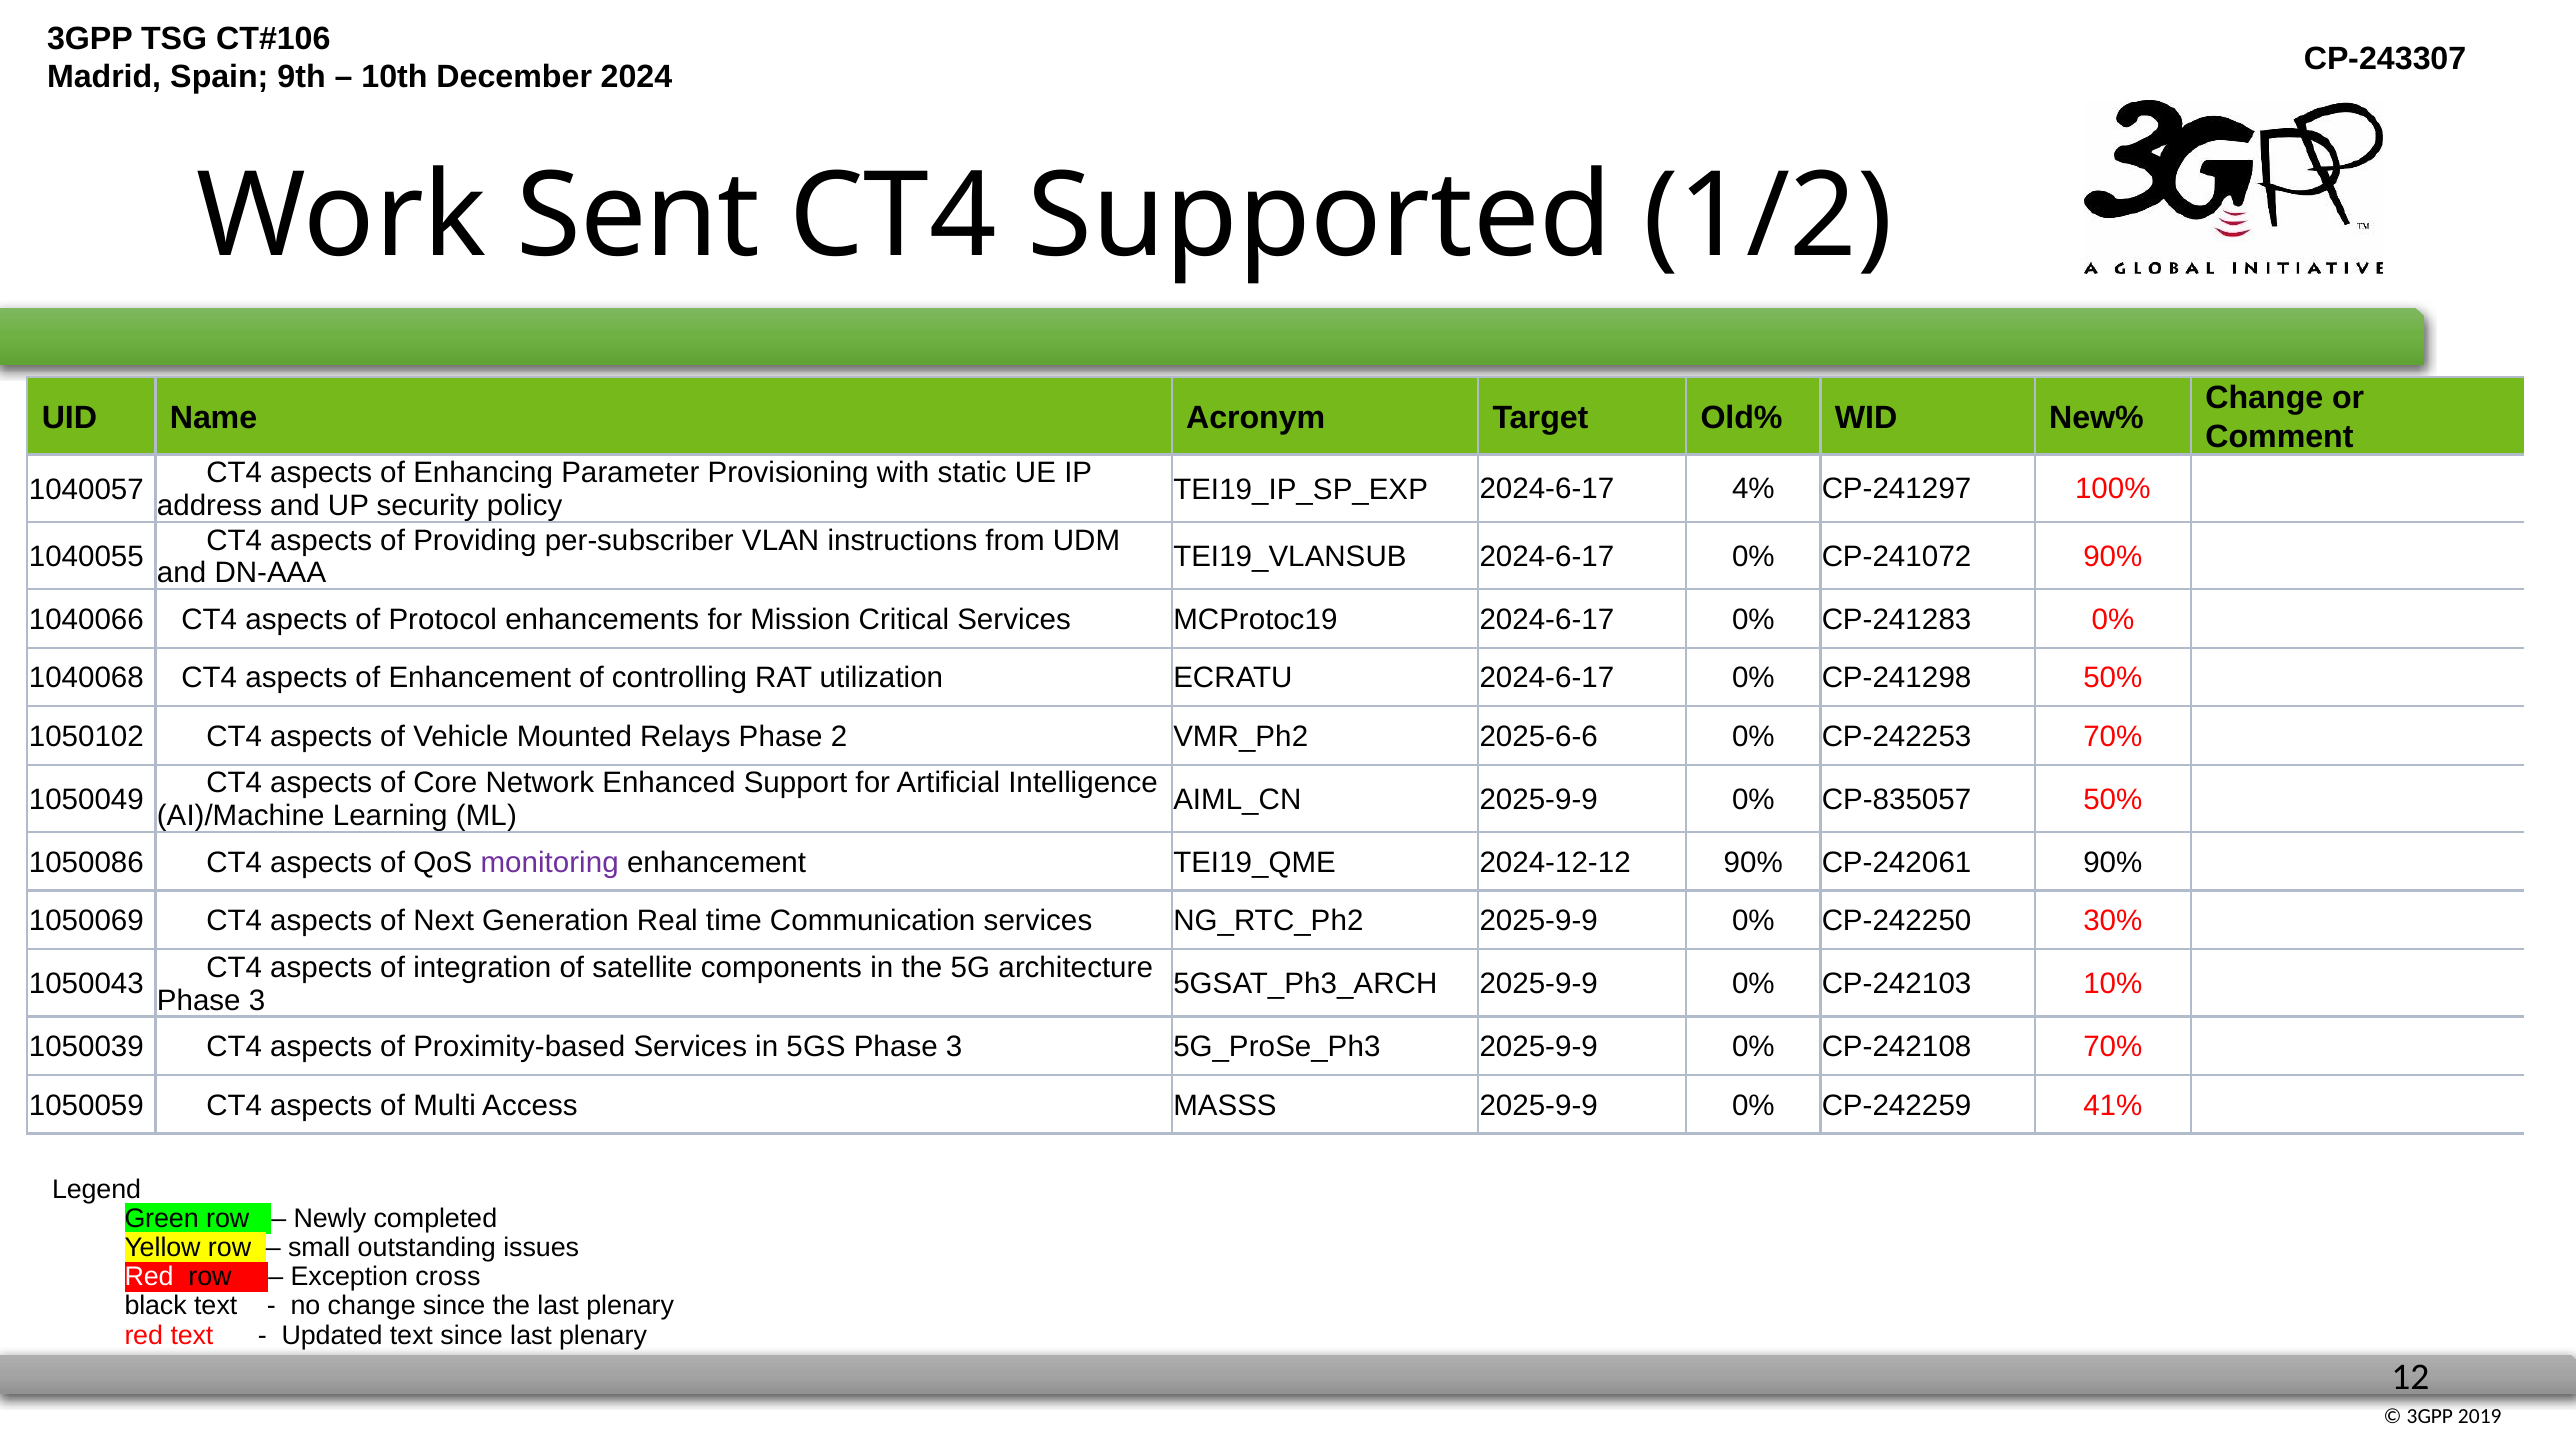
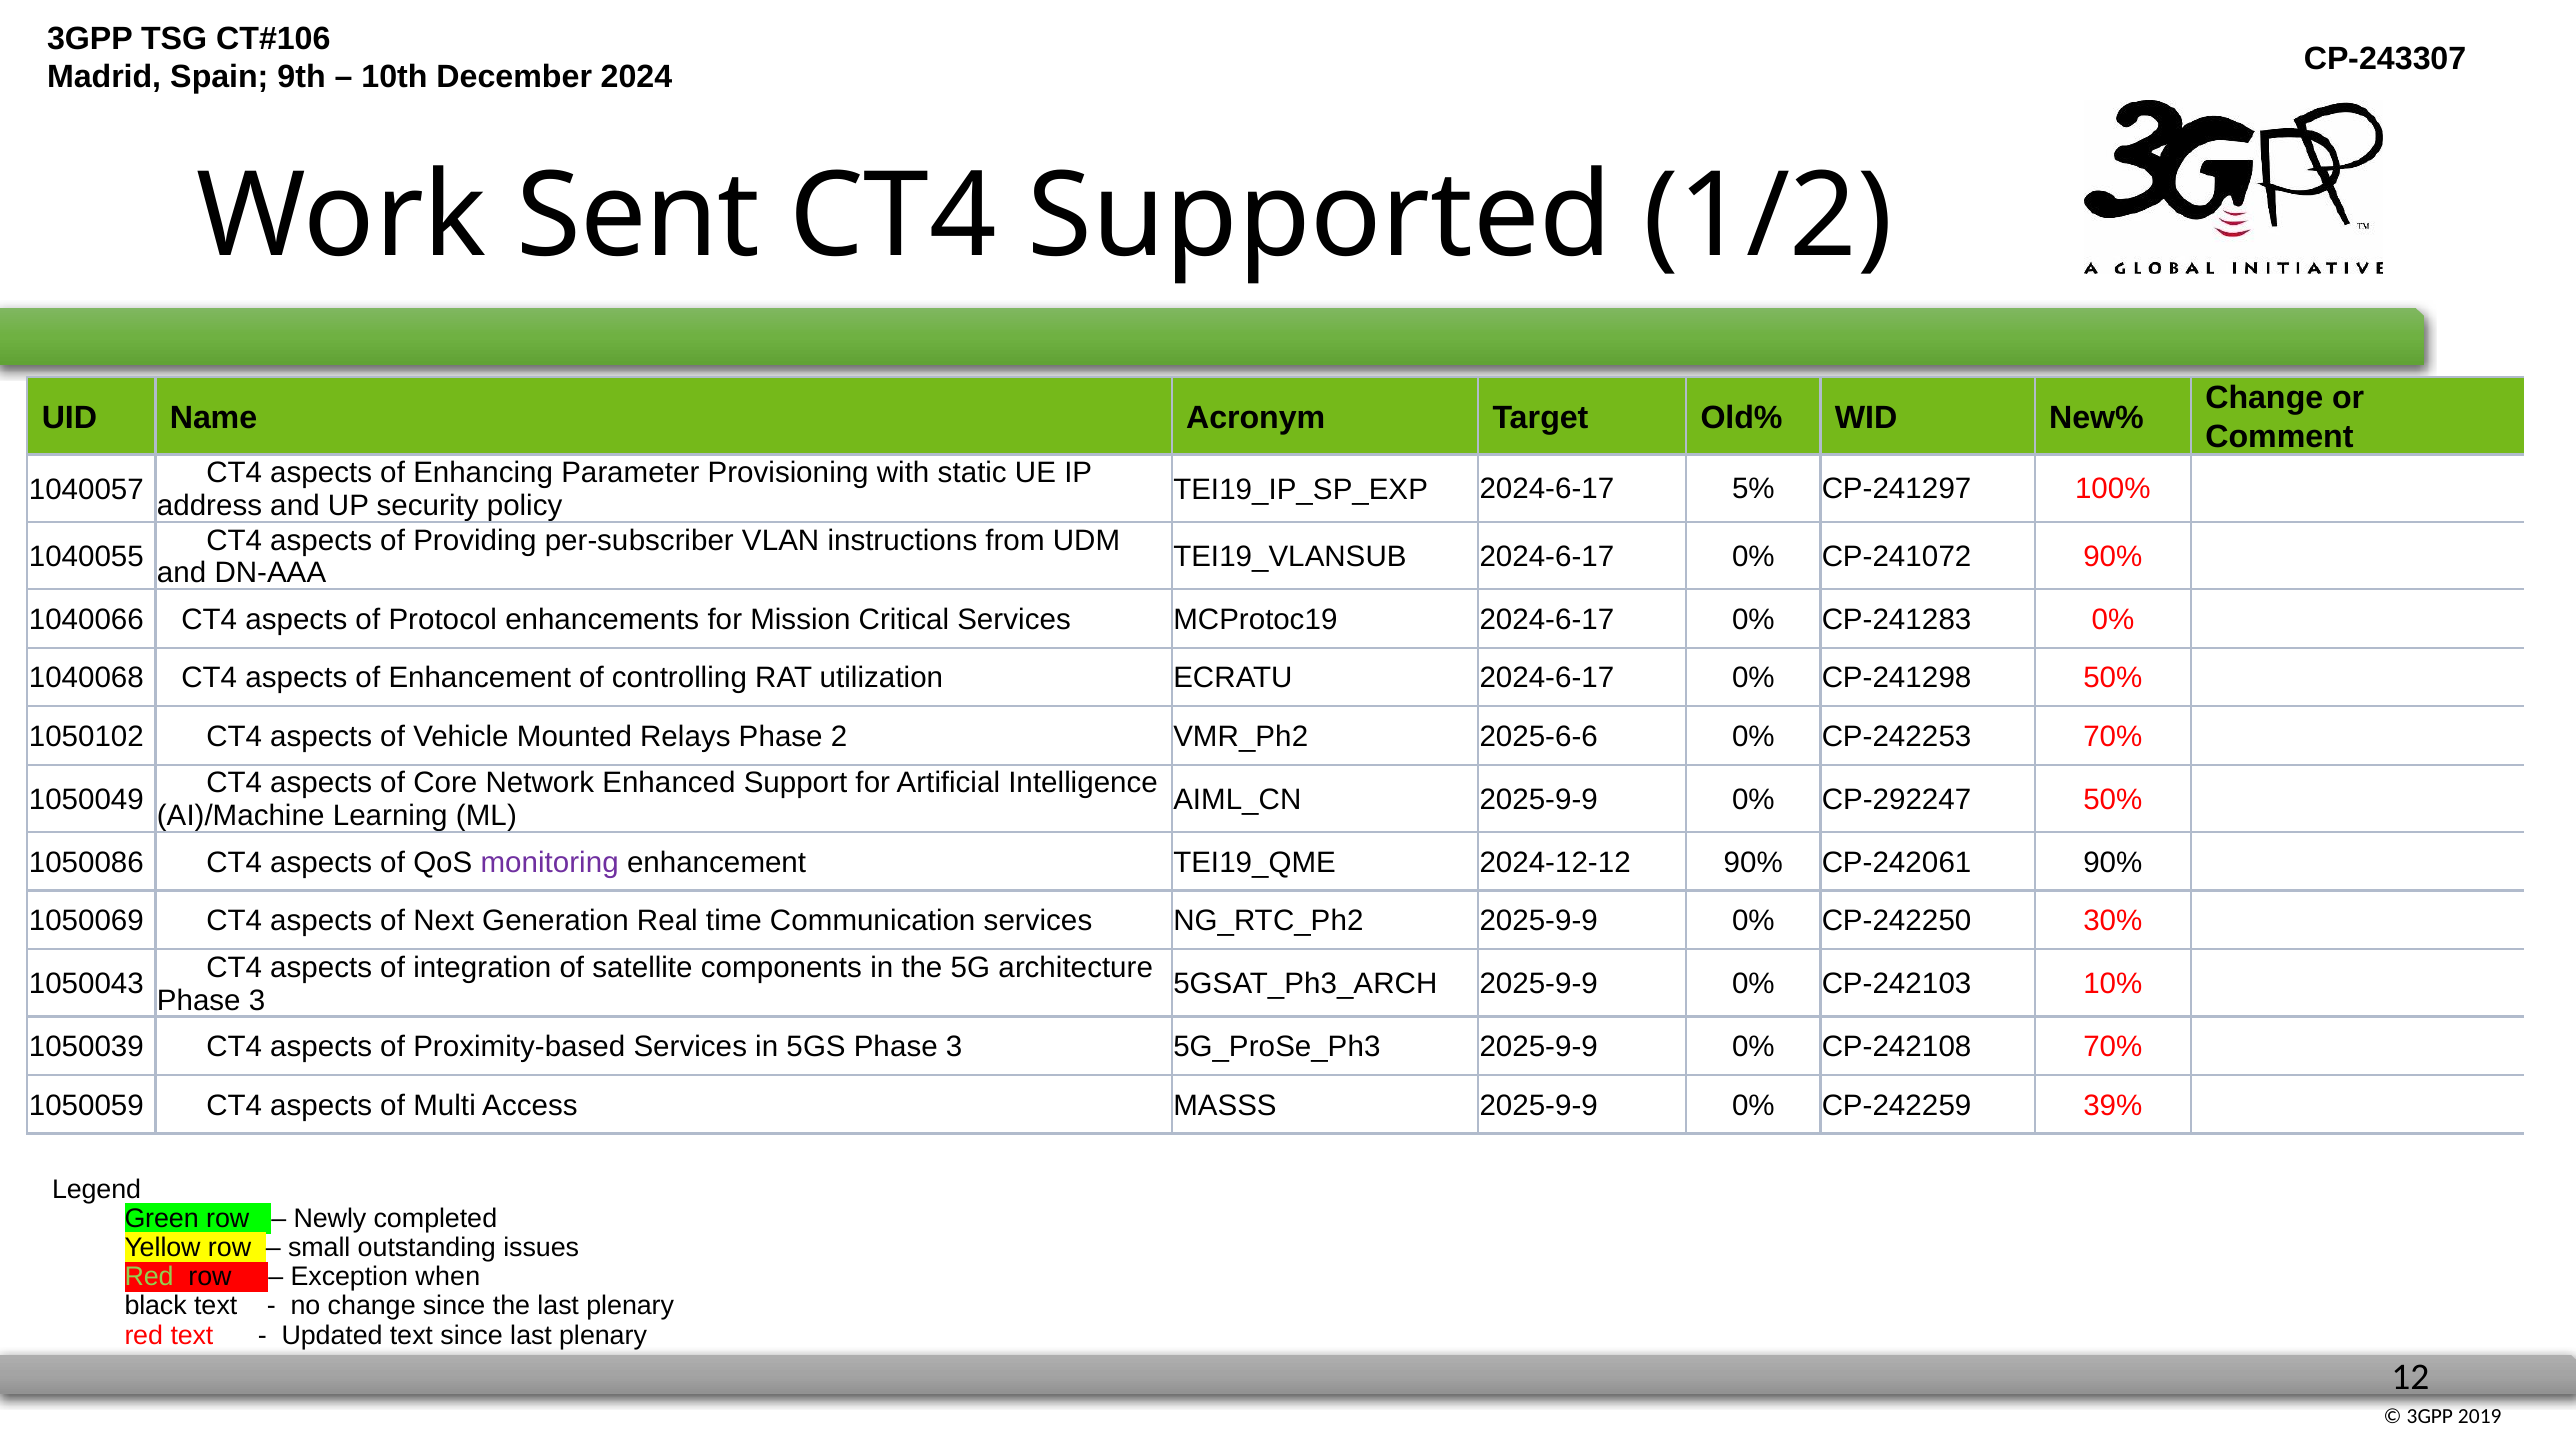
4%: 4% -> 5%
CP-835057: CP-835057 -> CP-292247
41%: 41% -> 39%
Red at (149, 1277) colour: white -> light green
cross: cross -> when
